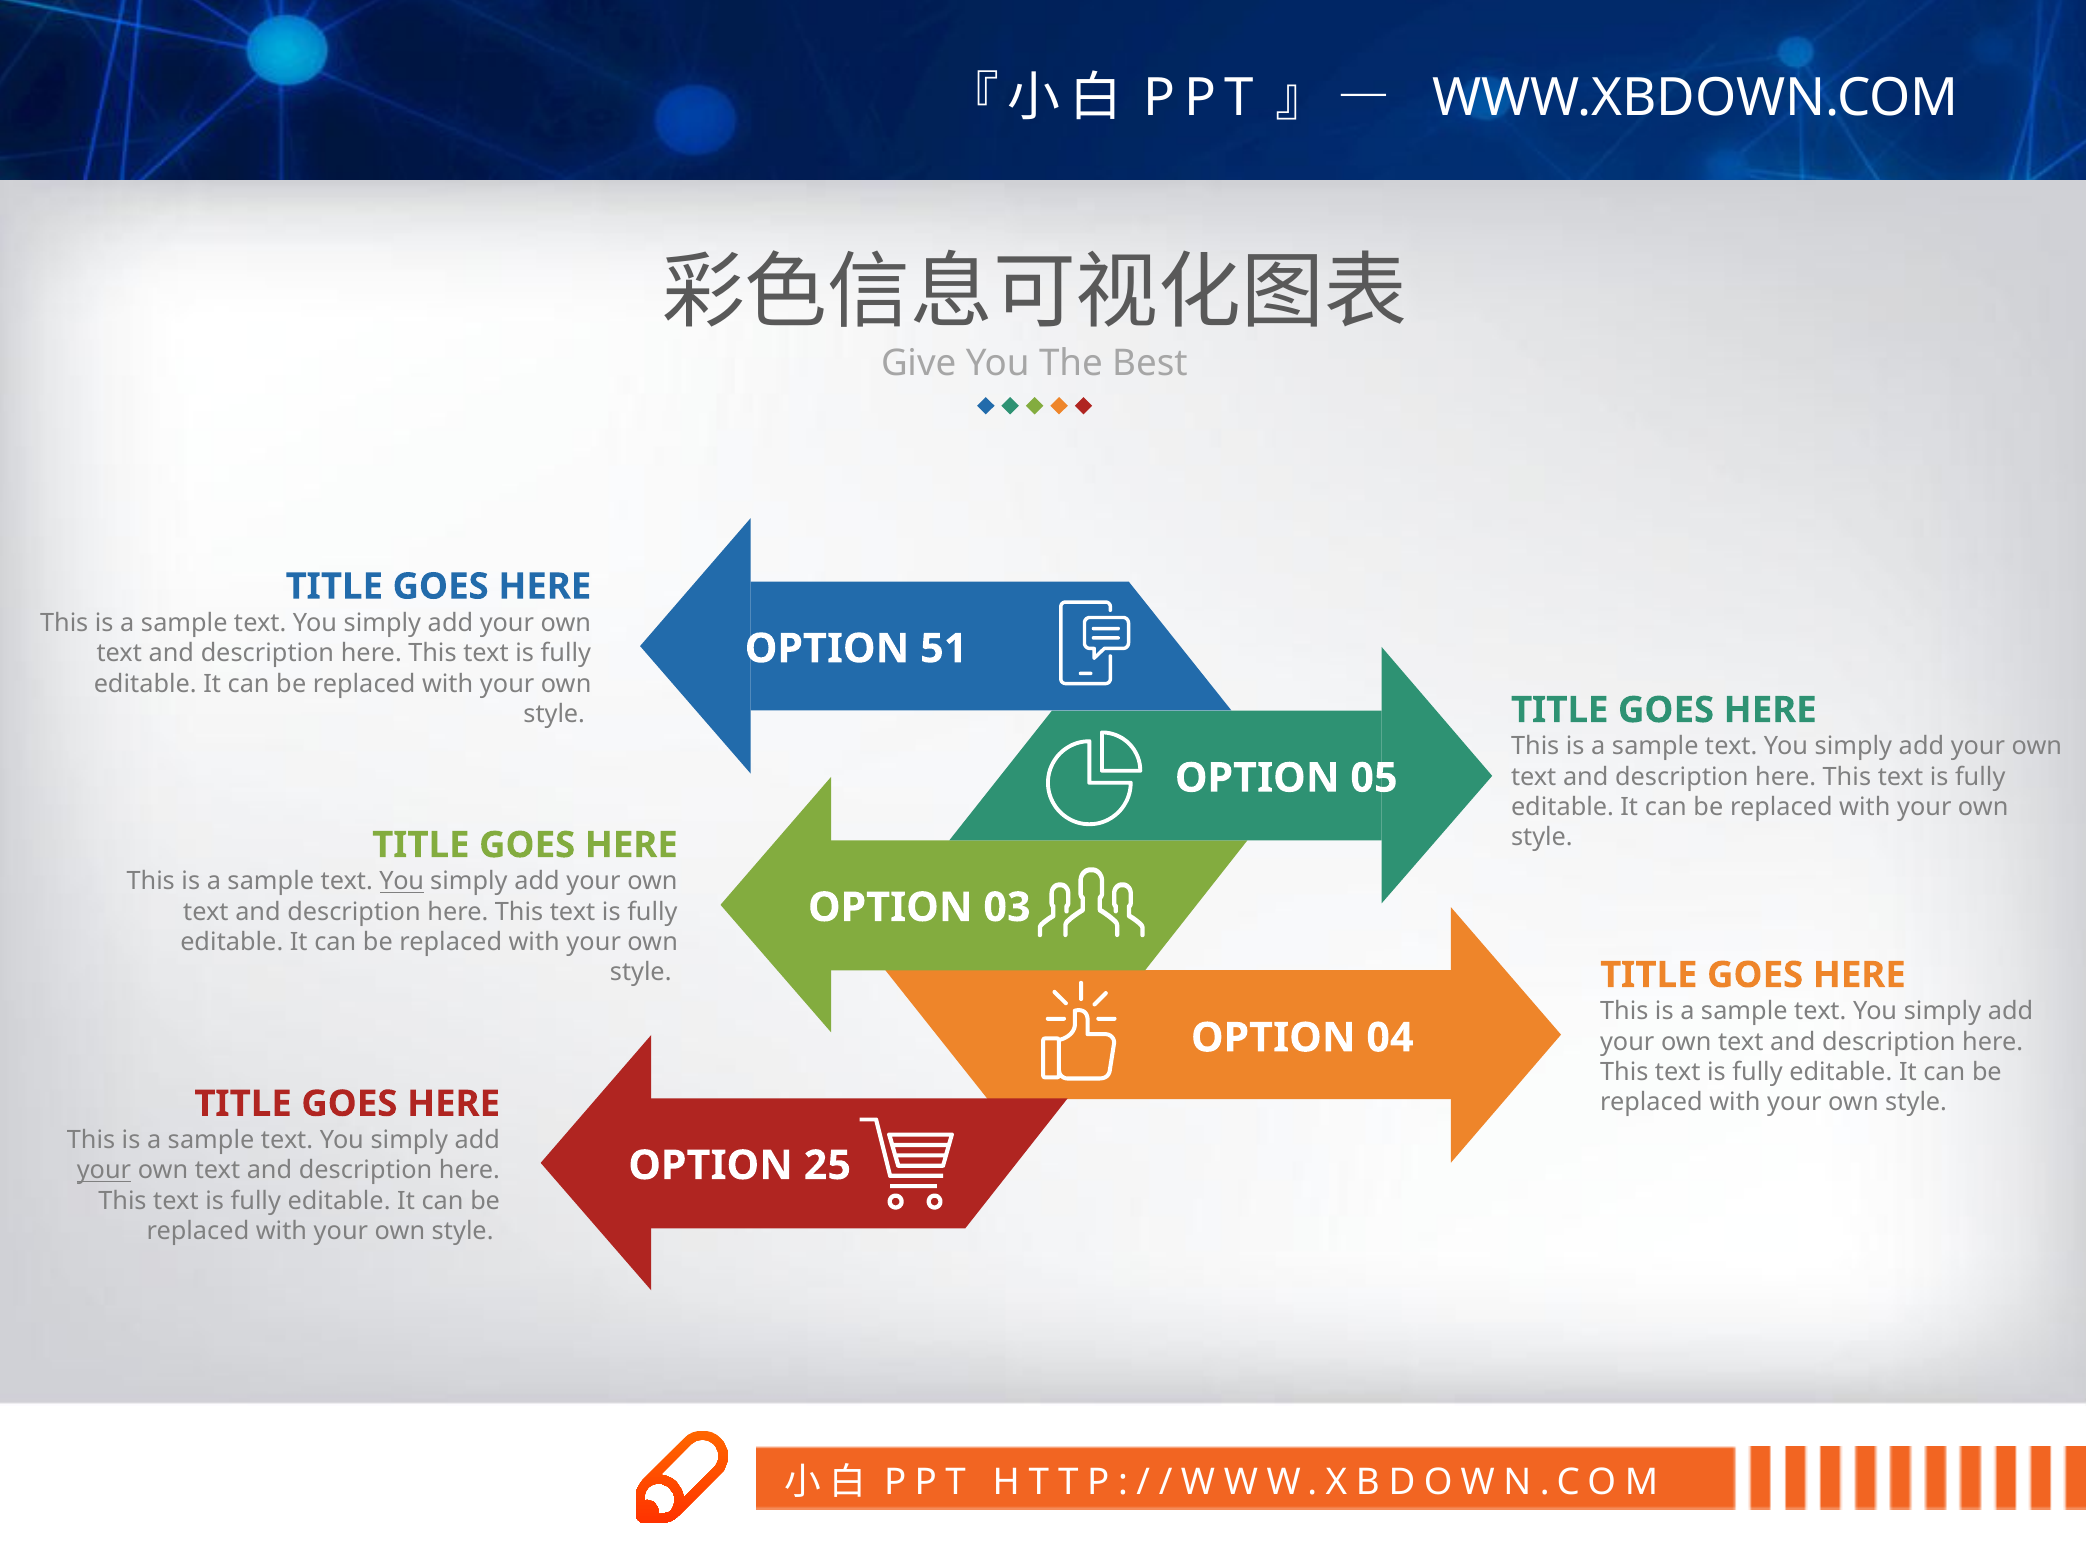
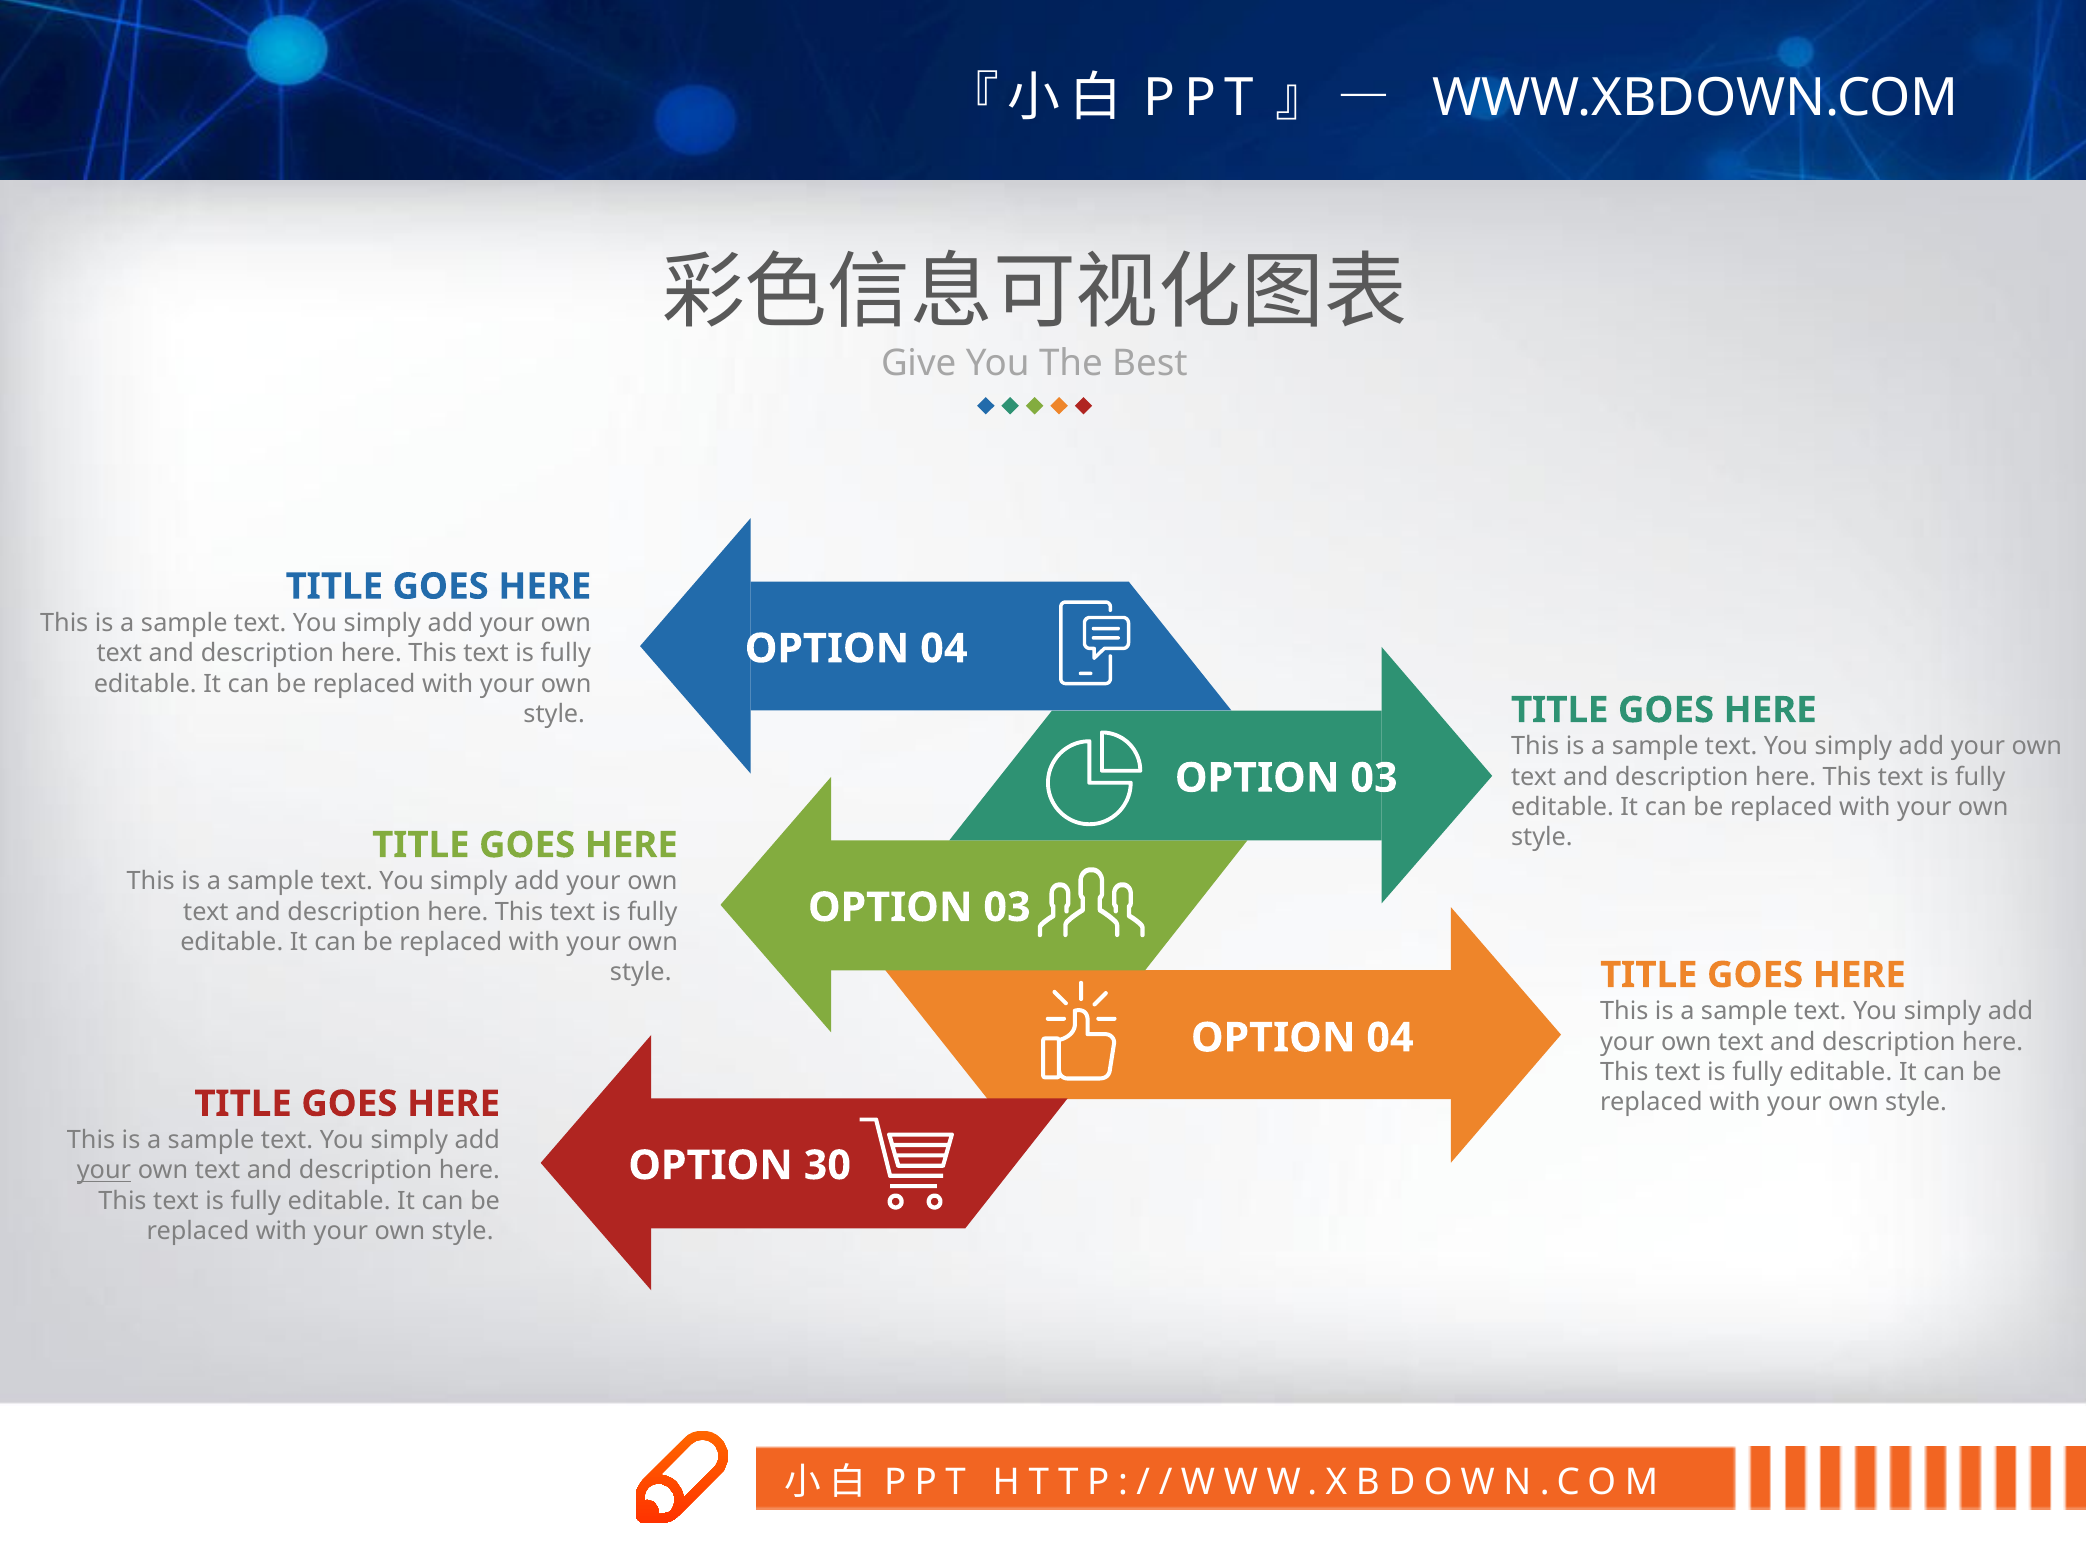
51 at (944, 649): 51 -> 04
05 at (1374, 778): 05 -> 03
You at (402, 882) underline: present -> none
25: 25 -> 30
